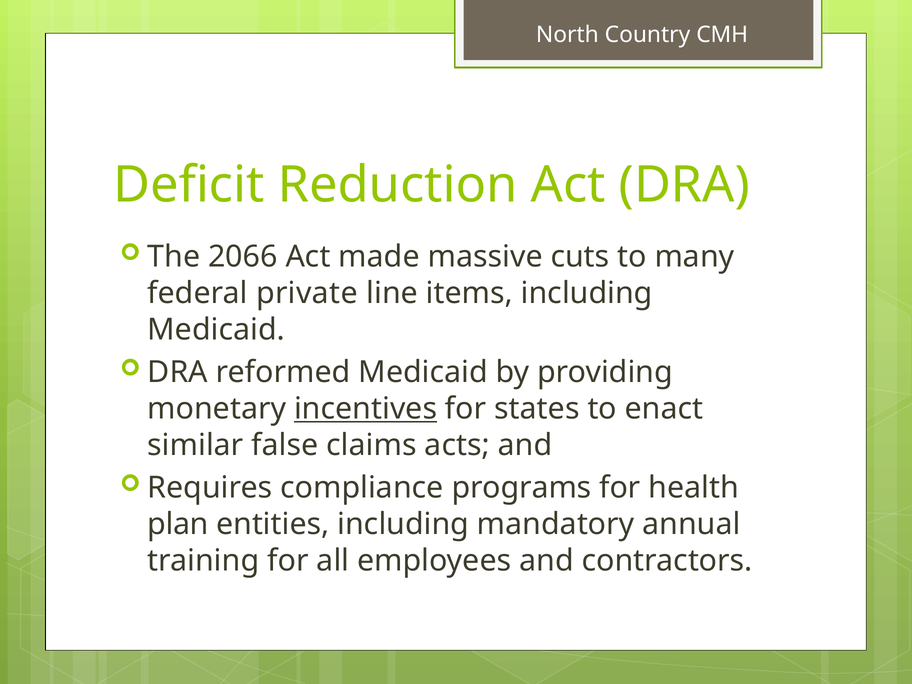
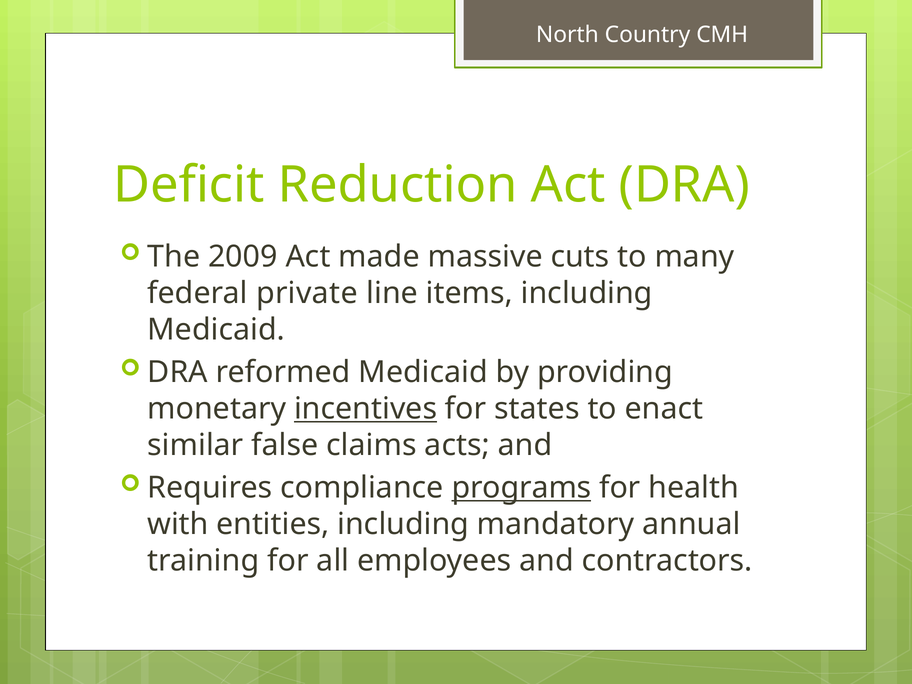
2066: 2066 -> 2009
programs underline: none -> present
plan: plan -> with
